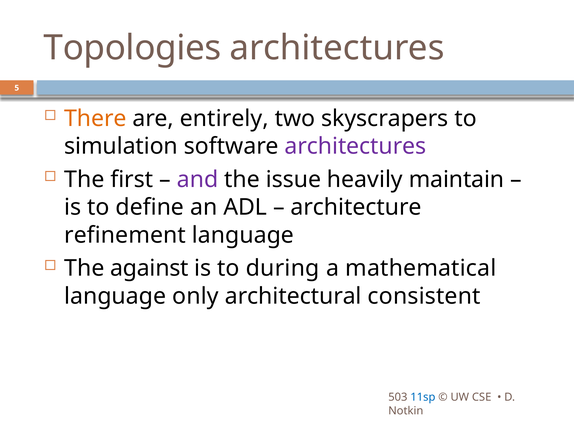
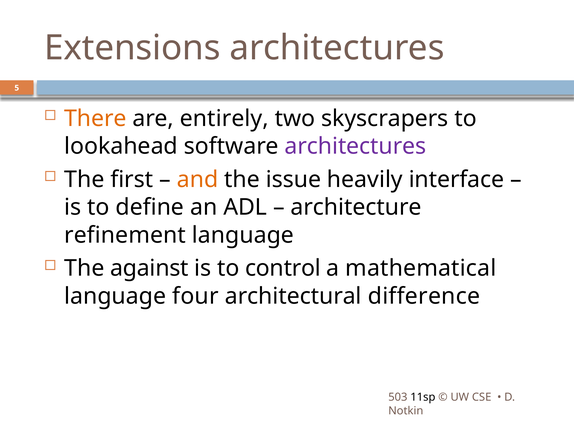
Topologies: Topologies -> Extensions
simulation: simulation -> lookahead
and colour: purple -> orange
maintain: maintain -> interface
during: during -> control
only: only -> four
consistent: consistent -> difference
11sp colour: blue -> black
